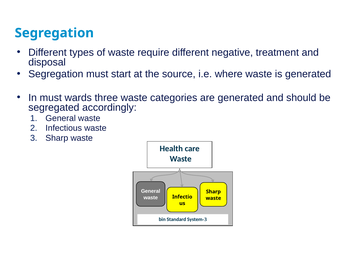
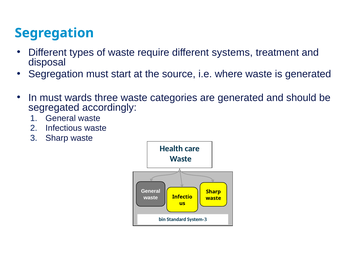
negative: negative -> systems
